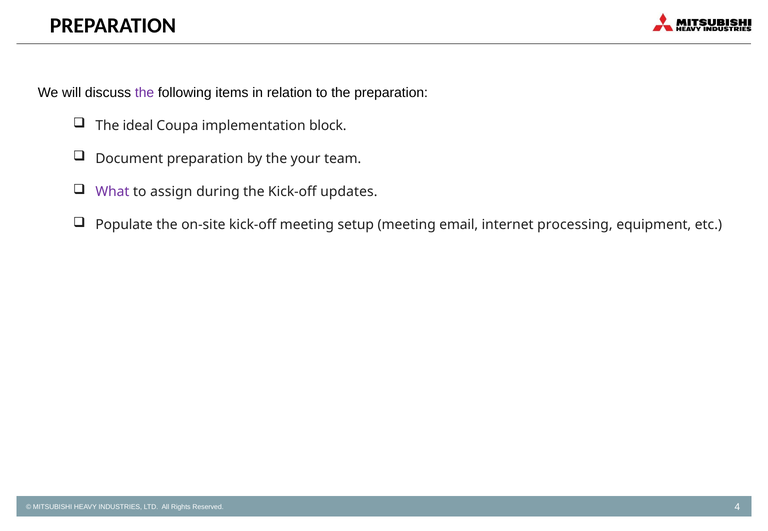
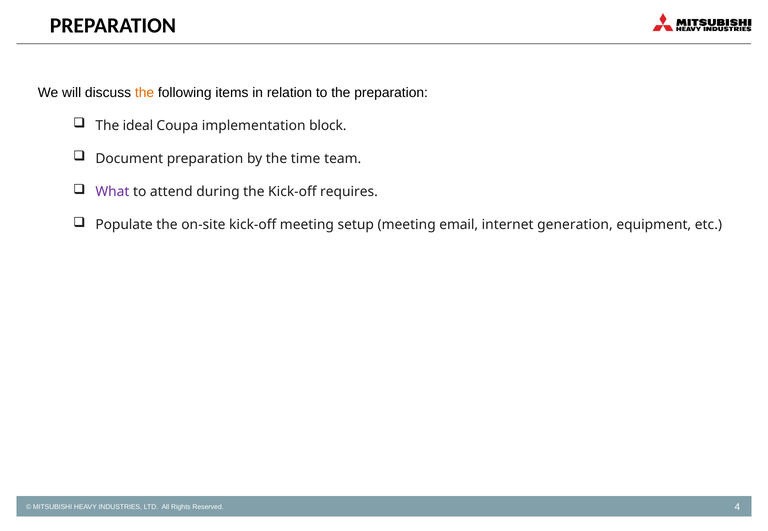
the at (145, 93) colour: purple -> orange
your: your -> time
assign: assign -> attend
updates: updates -> requires
processing: processing -> generation
